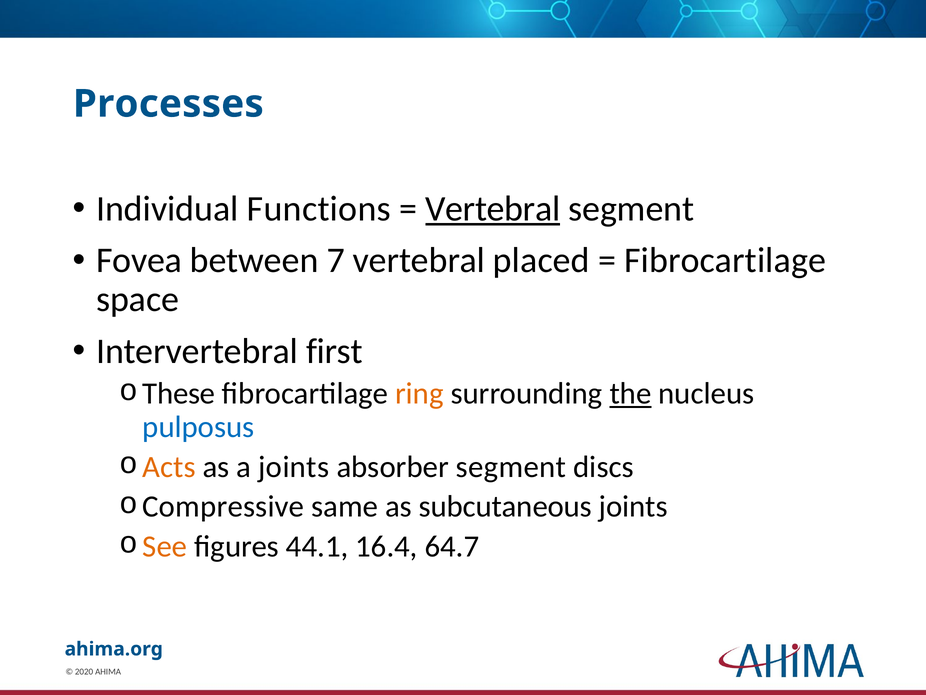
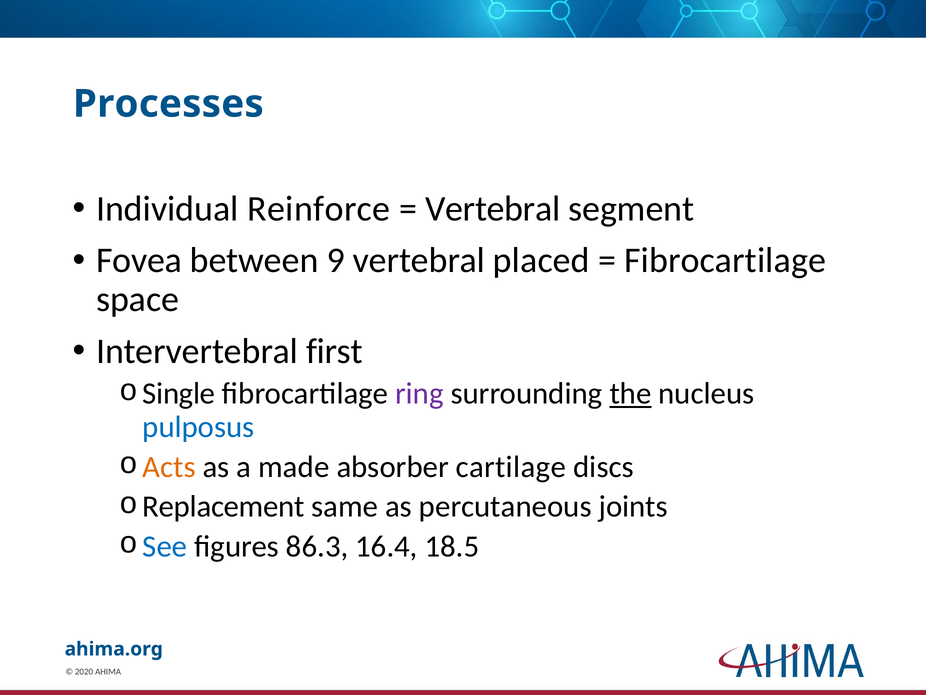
Functions: Functions -> Reinforce
Vertebral at (493, 209) underline: present -> none
7: 7 -> 9
These: These -> Single
ring colour: orange -> purple
a joints: joints -> made
absorber segment: segment -> cartilage
Compressive: Compressive -> Replacement
subcutaneous: subcutaneous -> percutaneous
See colour: orange -> blue
44.1: 44.1 -> 86.3
64.7: 64.7 -> 18.5
